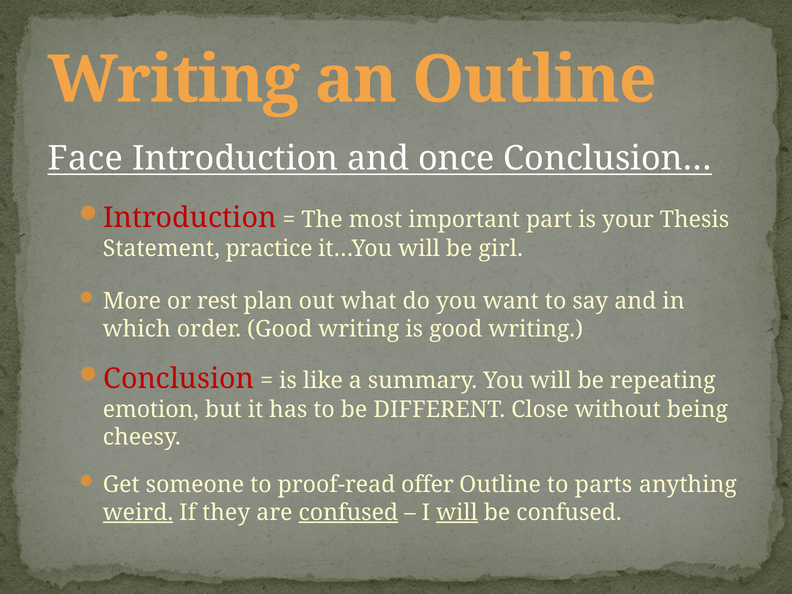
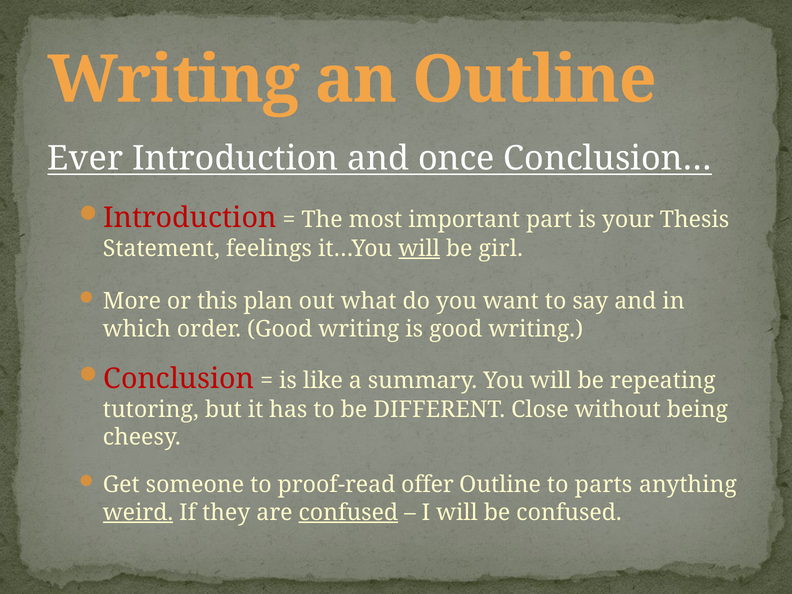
Face: Face -> Ever
practice: practice -> feelings
will at (419, 248) underline: none -> present
rest: rest -> this
emotion: emotion -> tutoring
will at (457, 513) underline: present -> none
